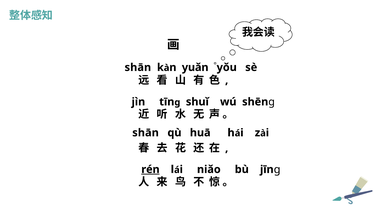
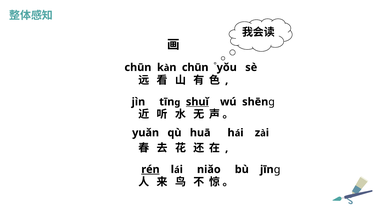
shān at (138, 68): shān -> chūn
kàn yuǎn: yuǎn -> chūn
shuǐ underline: none -> present
shān at (146, 133): shān -> yuǎn
